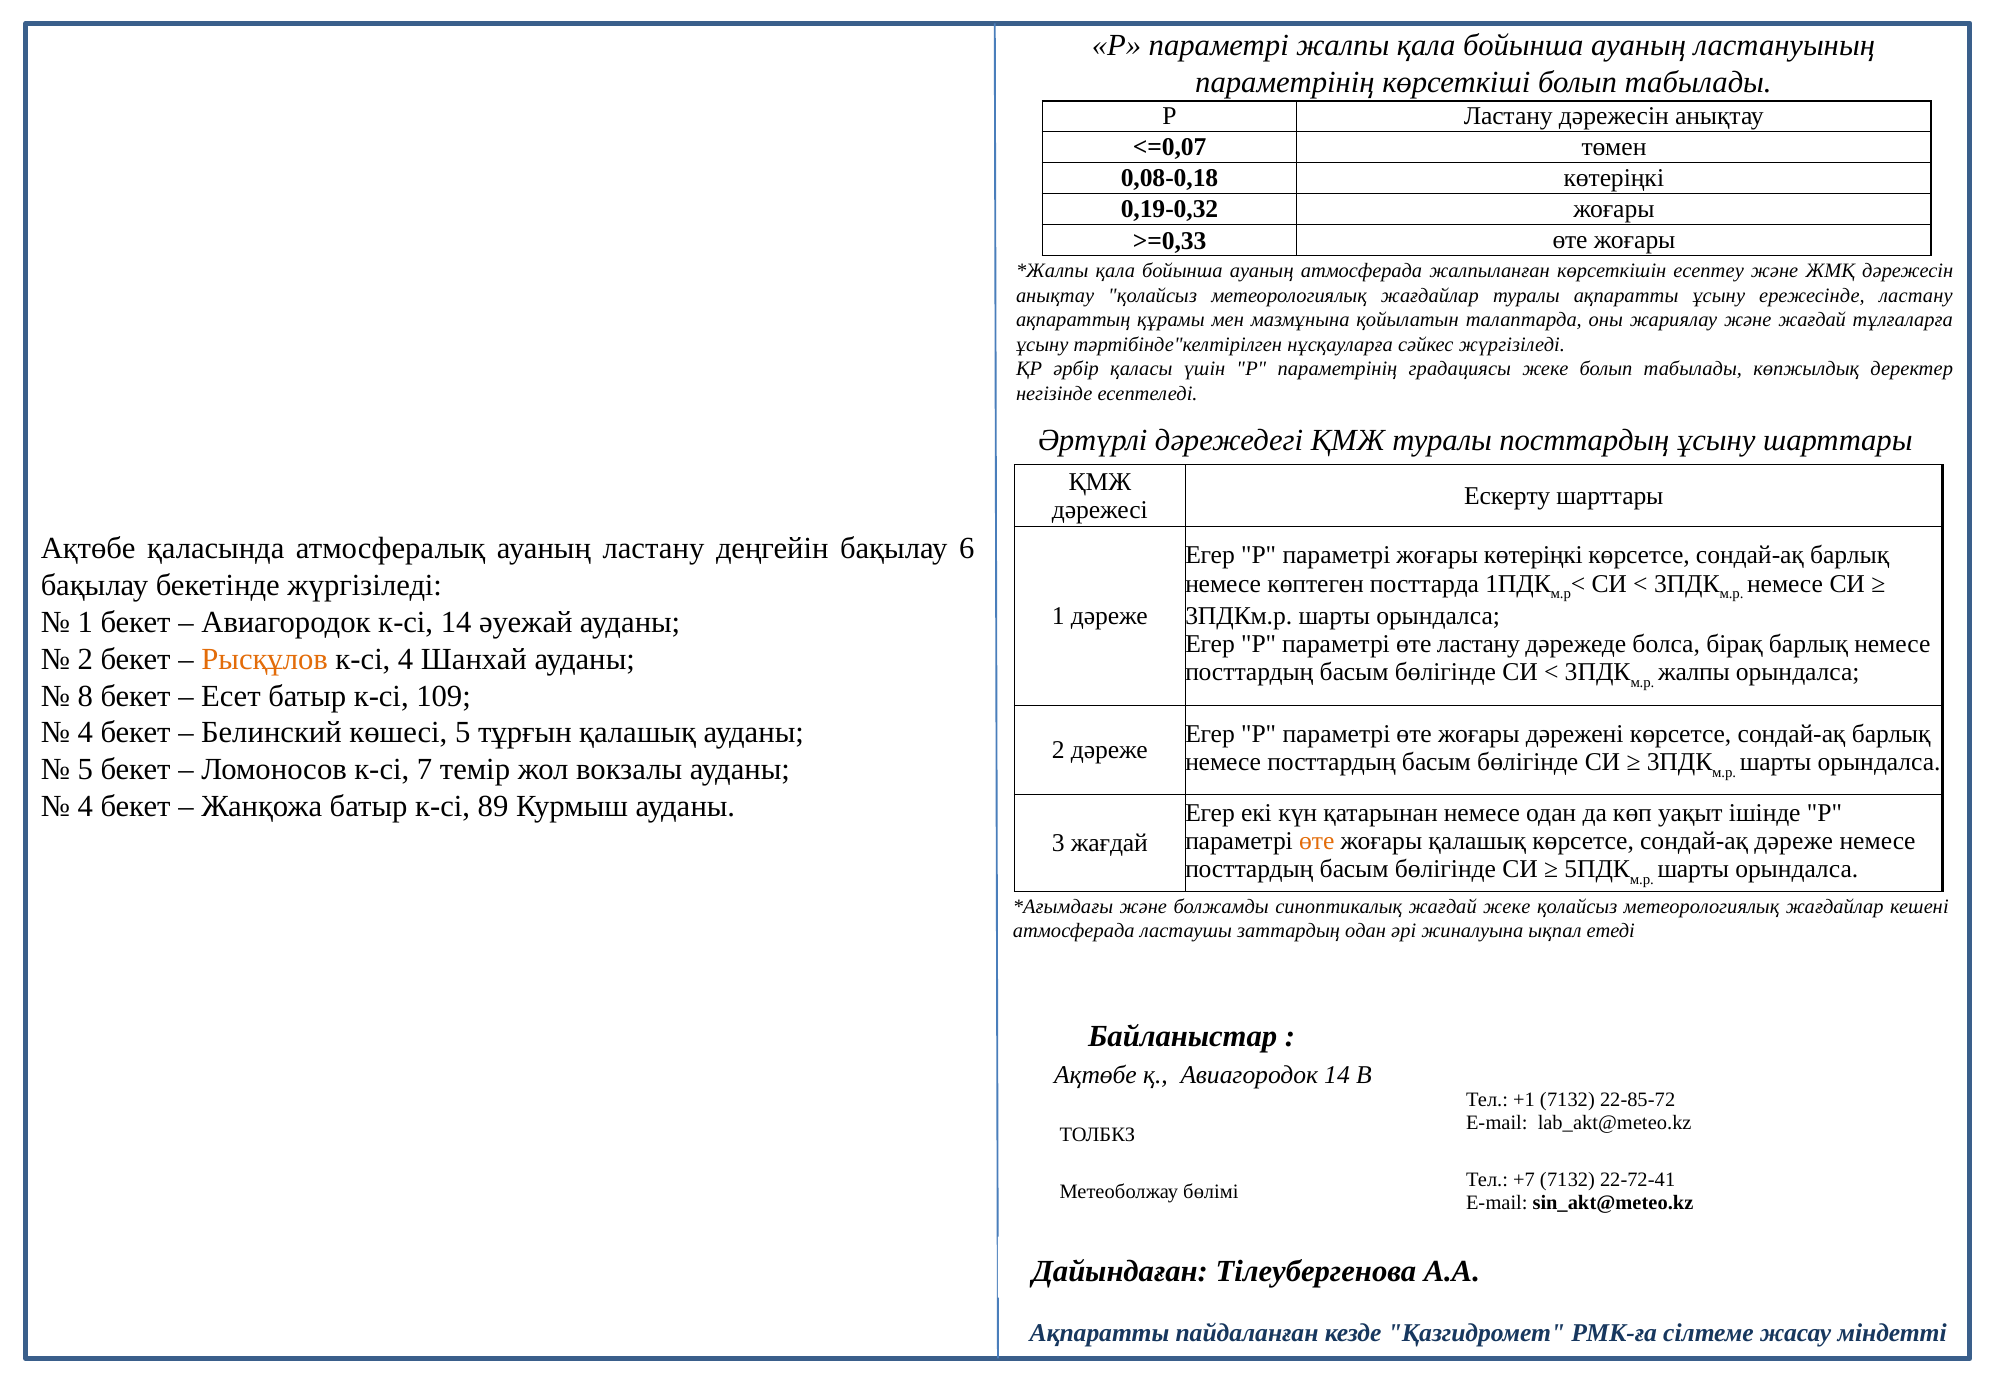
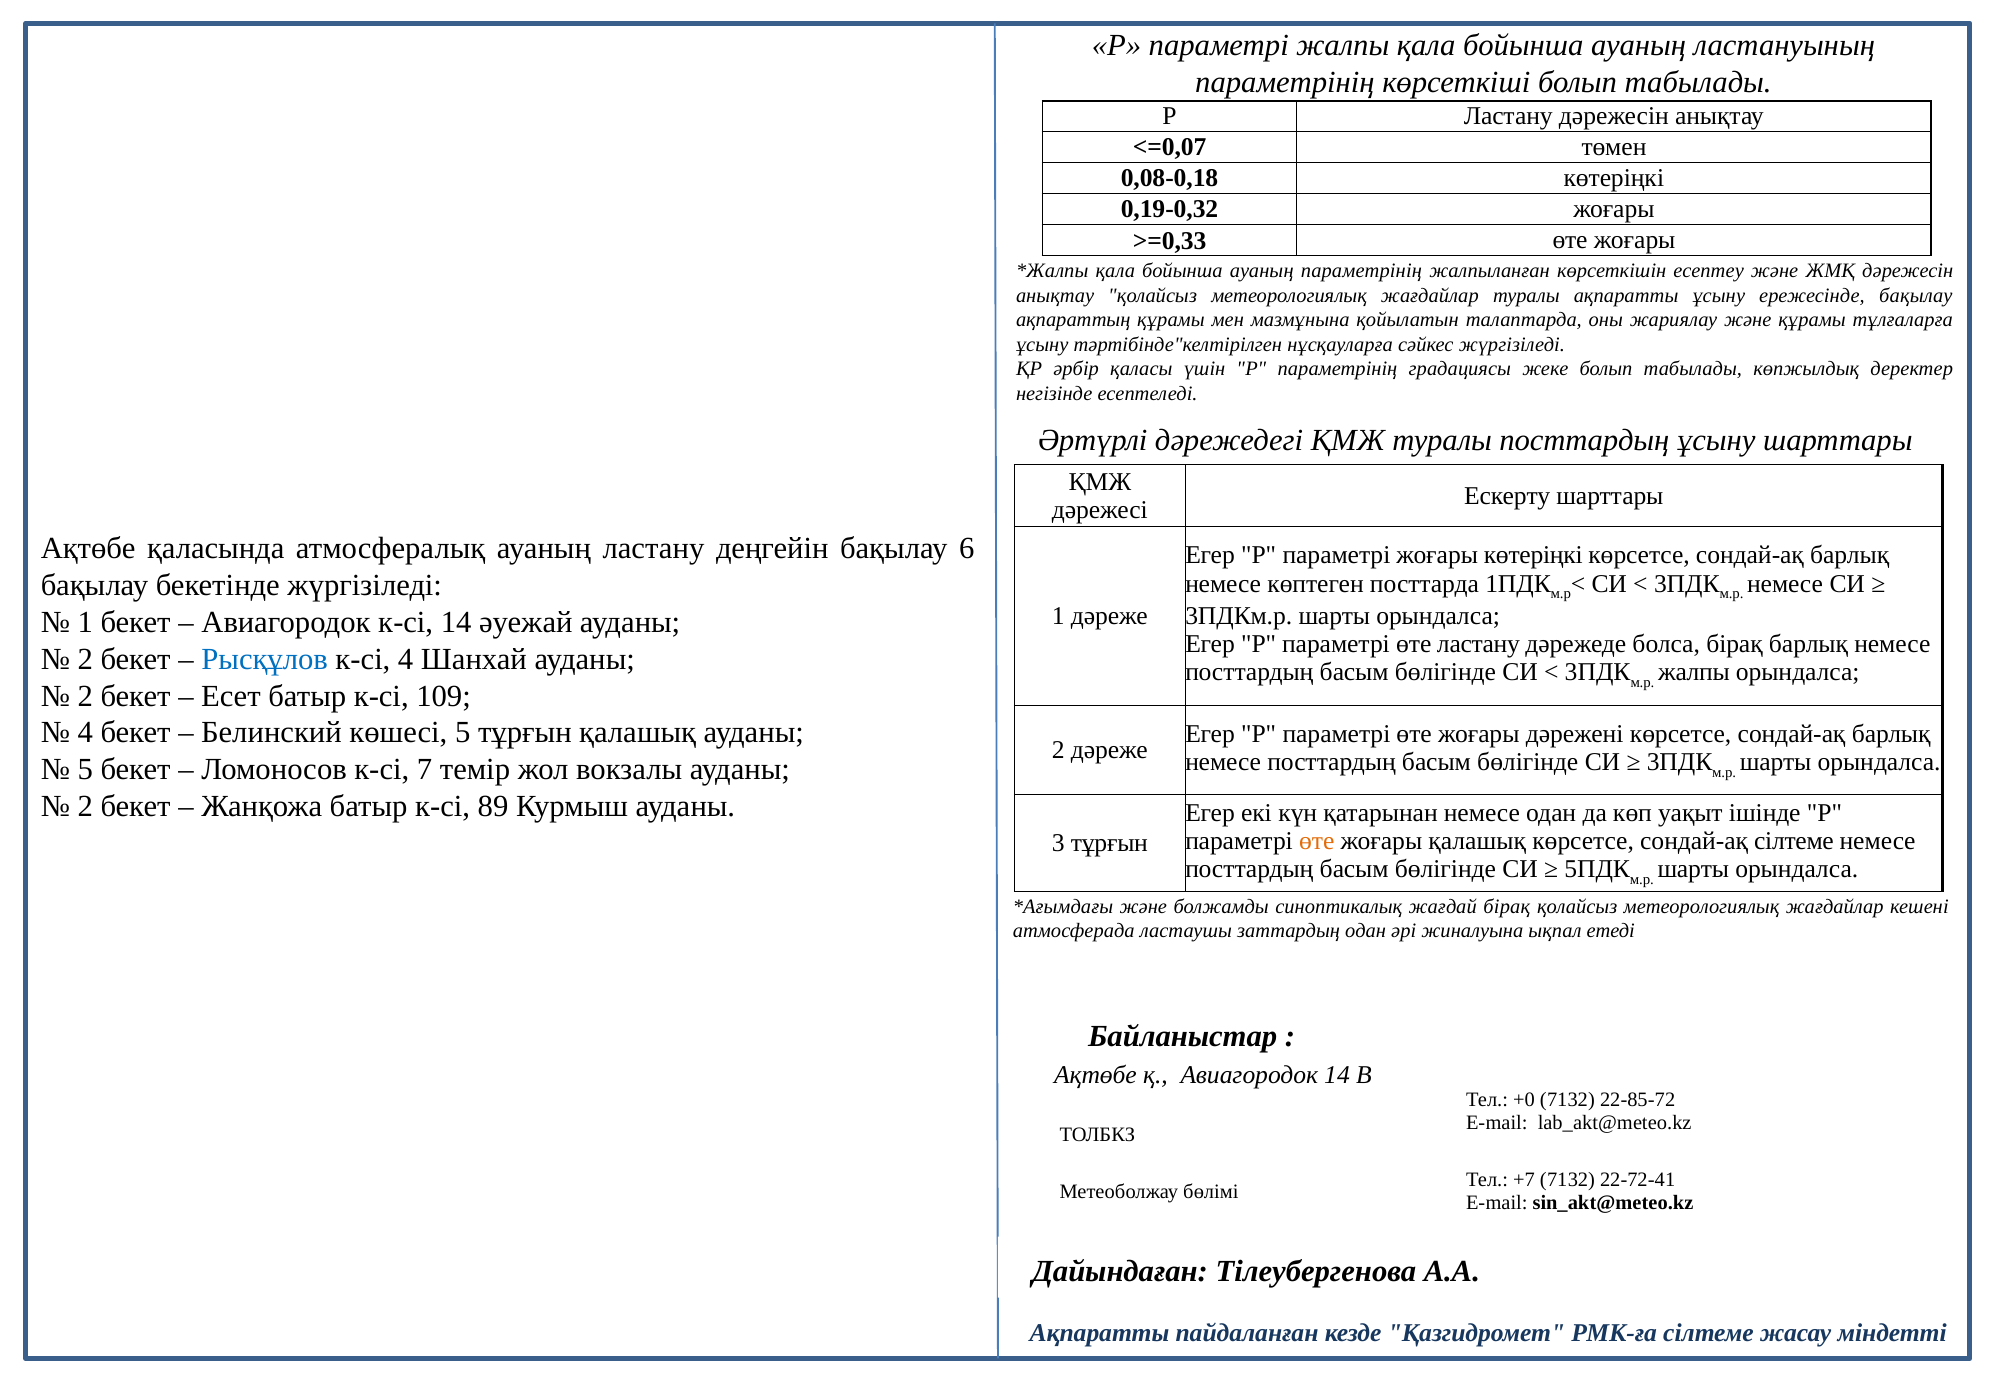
ауаның атмосферада: атмосферада -> параметрінің
ережесінде ластану: ластану -> бақылау
және жағдай: жағдай -> құрамы
Рысқұлов colour: orange -> blue
8 at (85, 696): 8 -> 2
4 at (85, 806): 4 -> 2
сондай-ақ дәреже: дәреже -> сілтеме
3 жағдай: жағдай -> тұрғын
жағдай жеке: жеке -> бірақ
+1: +1 -> +0
